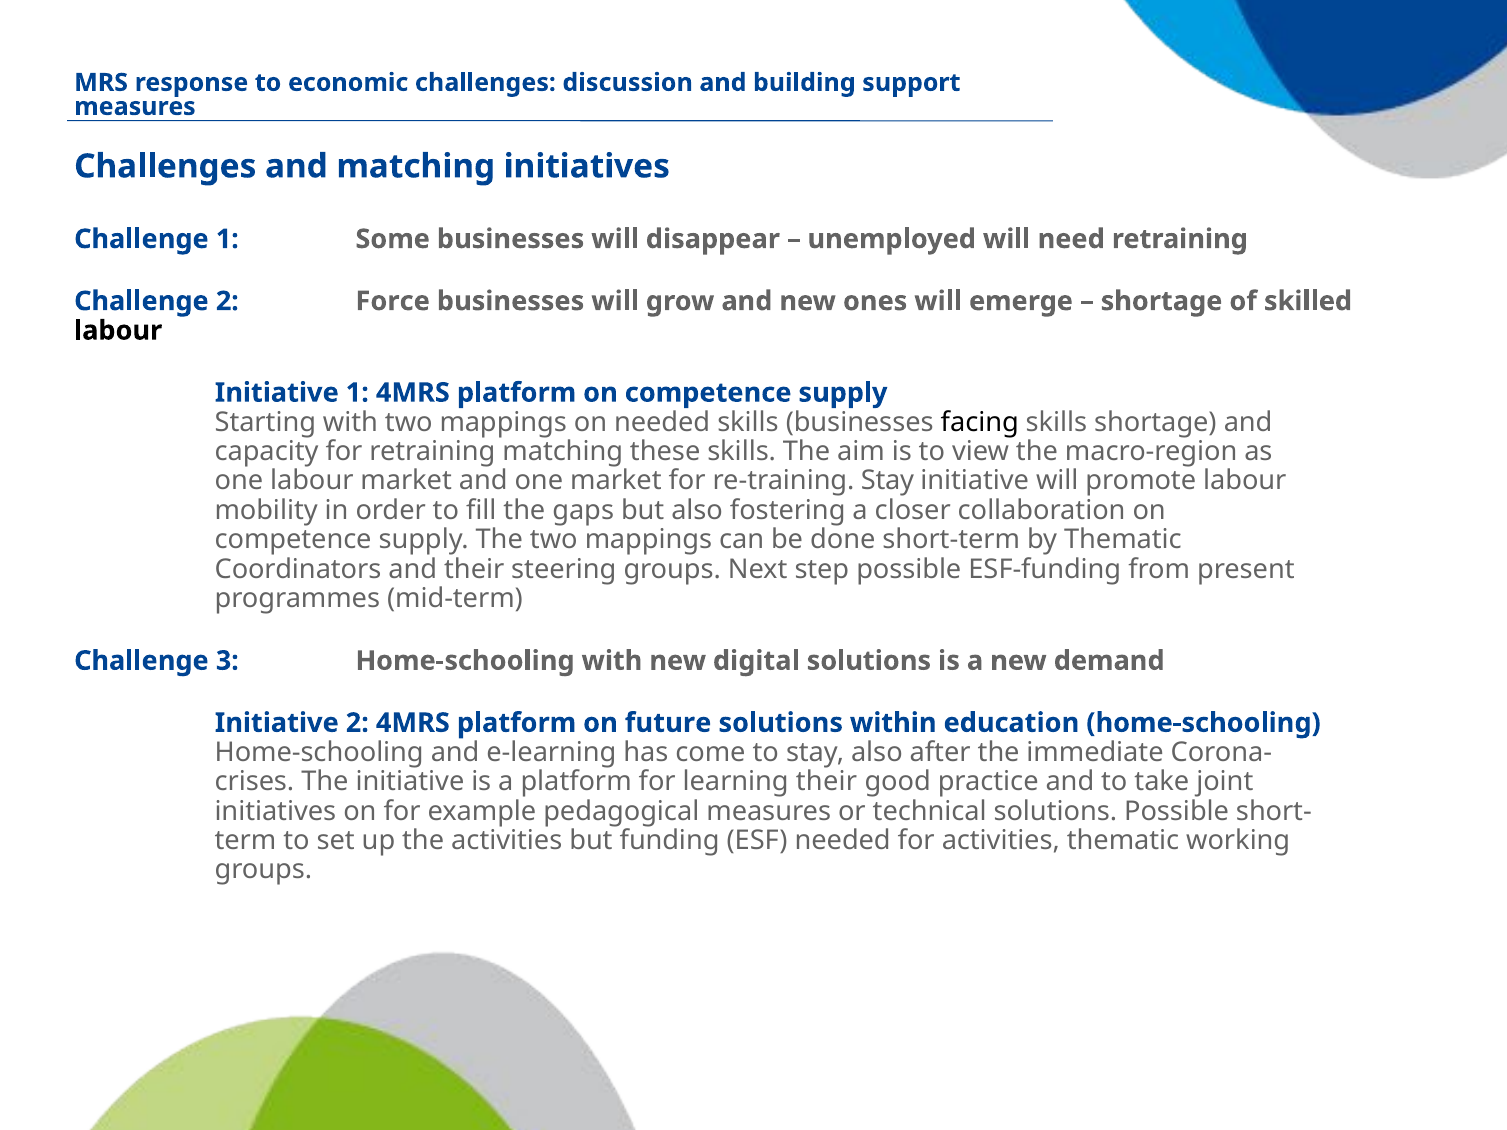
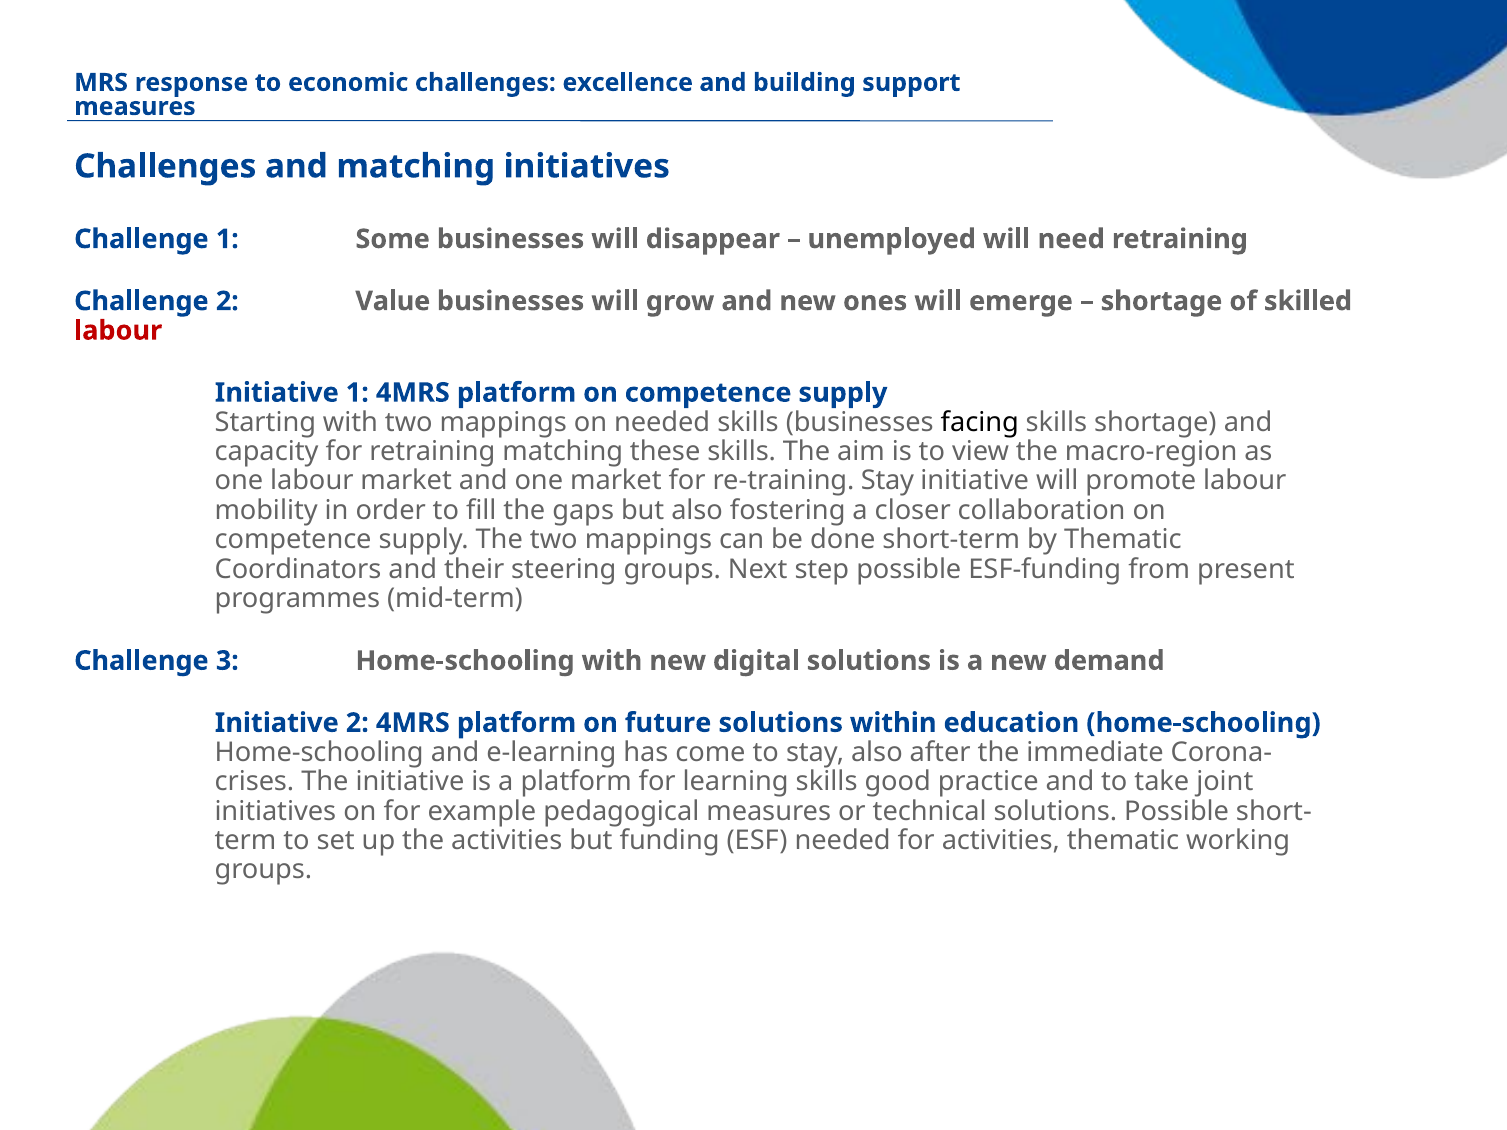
discussion: discussion -> excellence
Force: Force -> Value
labour at (118, 331) colour: black -> red
learning their: their -> skills
